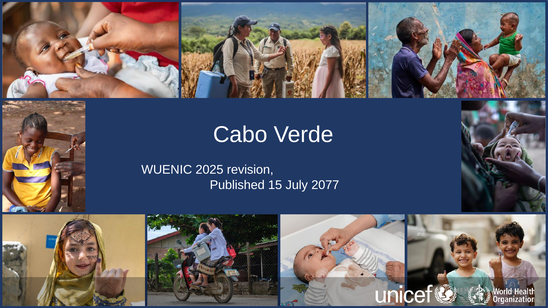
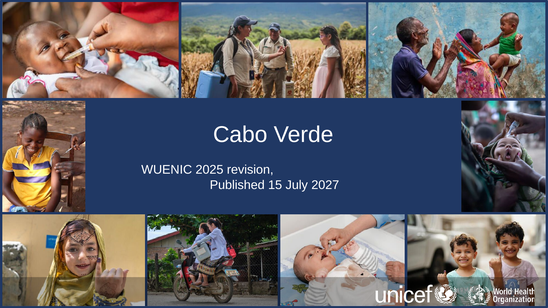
2077: 2077 -> 2027
